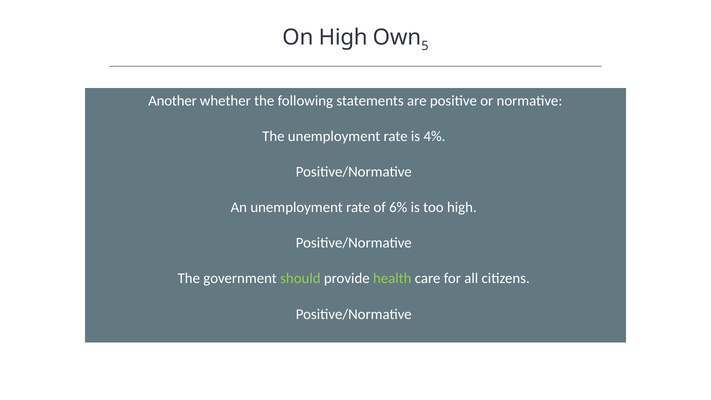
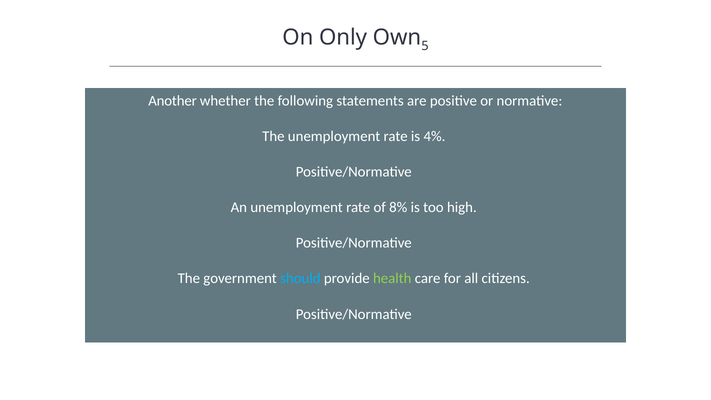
On High: High -> Only
6%: 6% -> 8%
should colour: light green -> light blue
